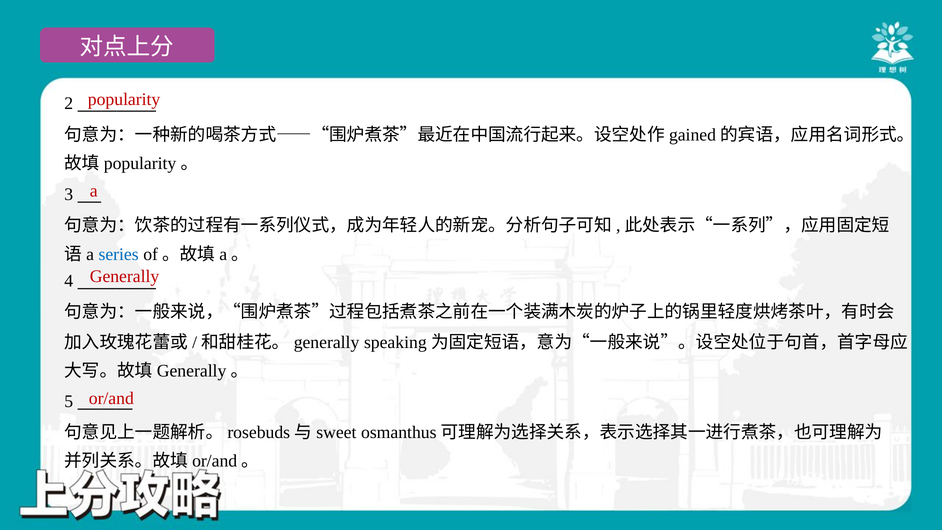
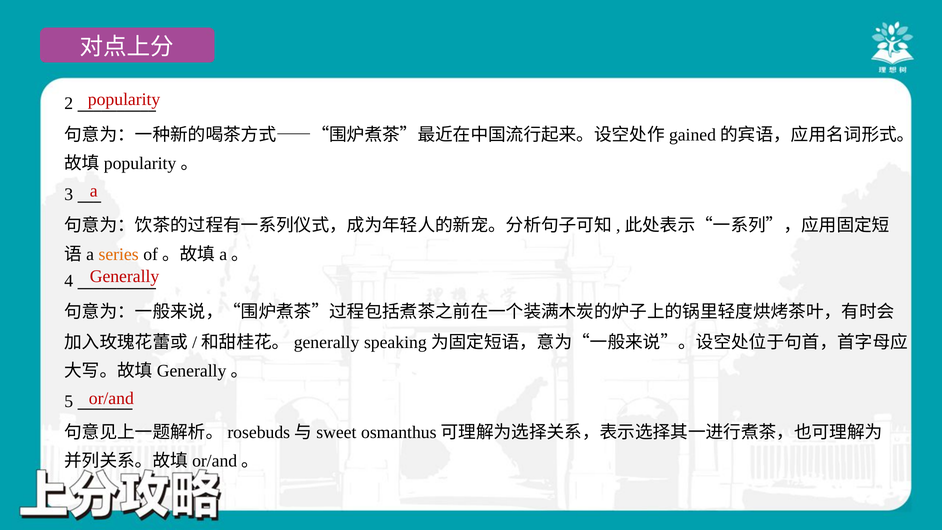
series colour: blue -> orange
